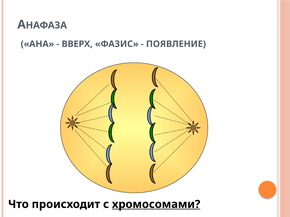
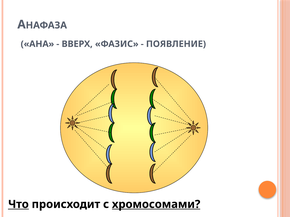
Что underline: none -> present
